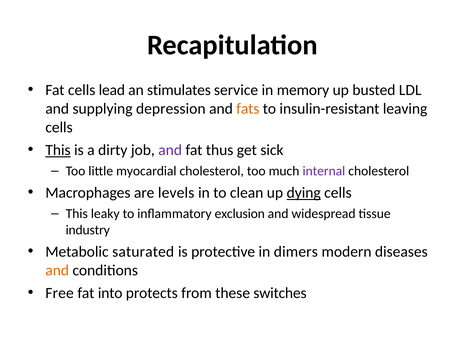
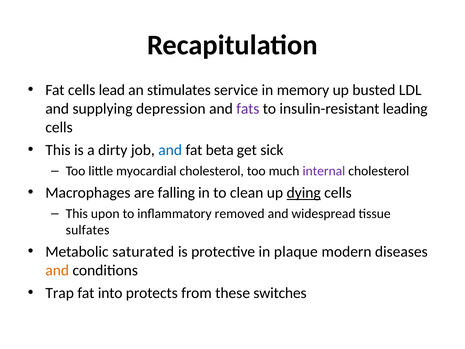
fats colour: orange -> purple
leaving: leaving -> leading
This at (58, 150) underline: present -> none
and at (170, 150) colour: purple -> blue
thus: thus -> beta
levels: levels -> falling
leaky: leaky -> upon
exclusion: exclusion -> removed
industry: industry -> sulfates
dimers: dimers -> plaque
Free: Free -> Trap
